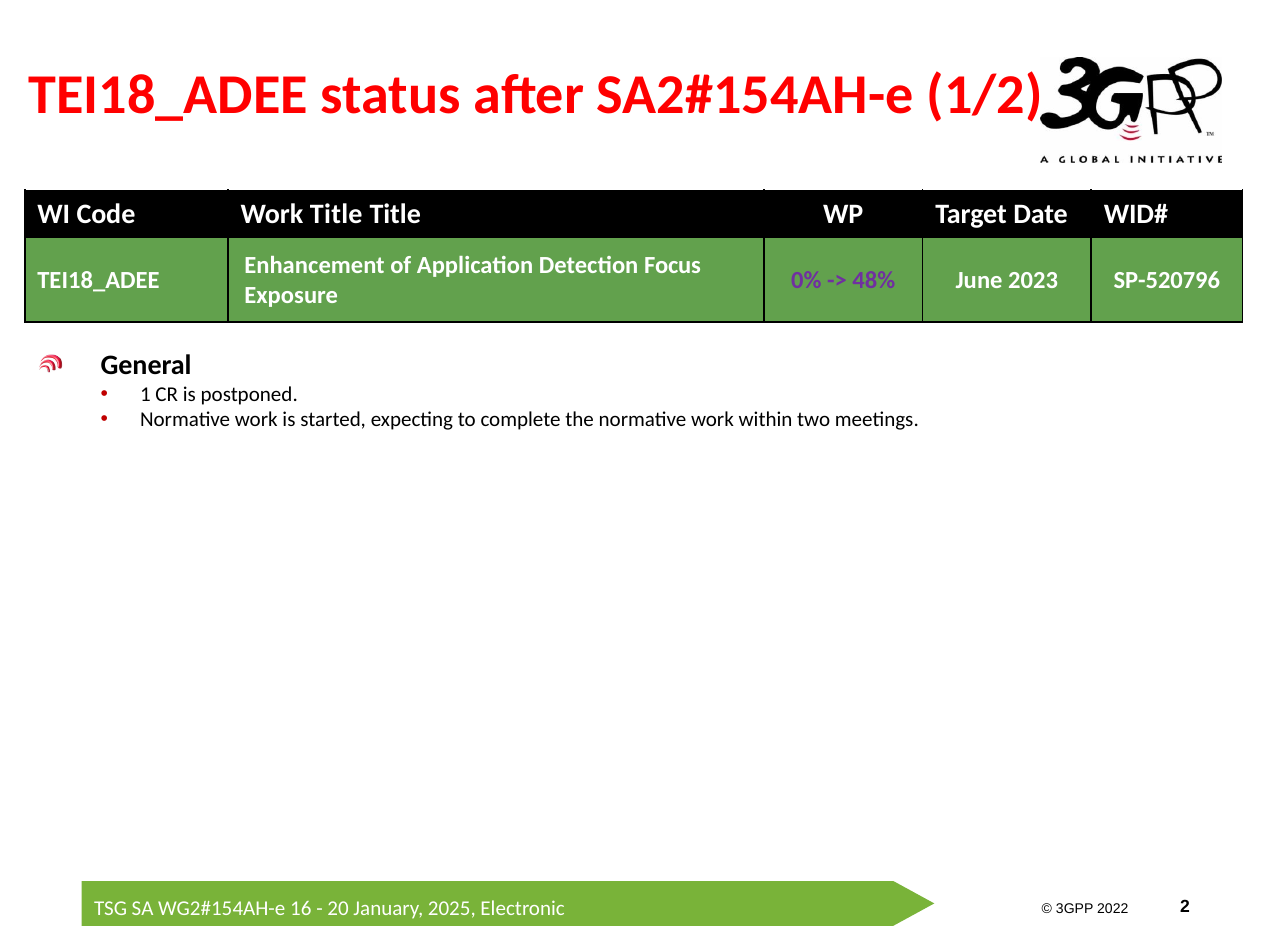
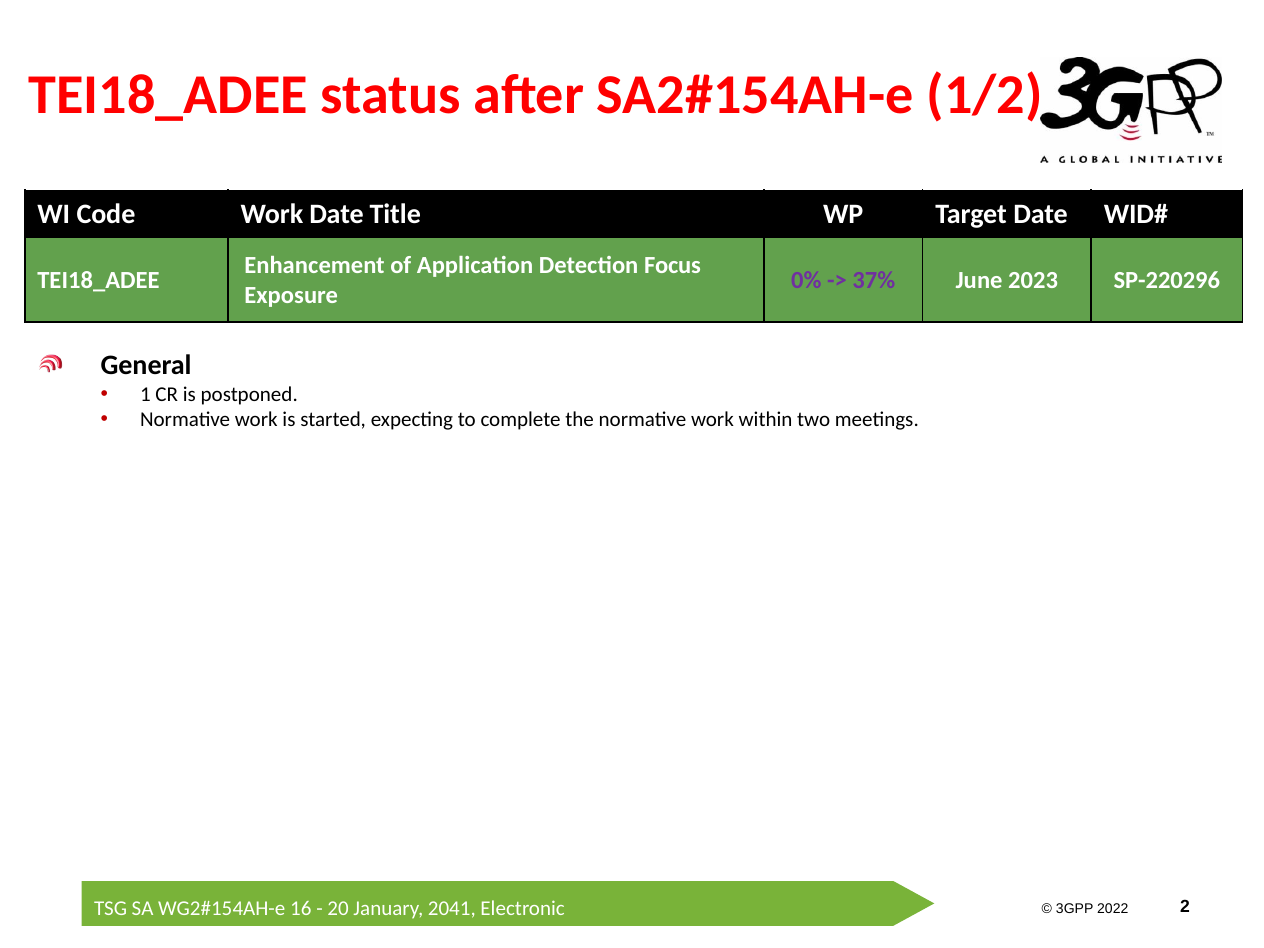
Work Title: Title -> Date
48%: 48% -> 37%
SP-520796: SP-520796 -> SP-220296
2025: 2025 -> 2041
